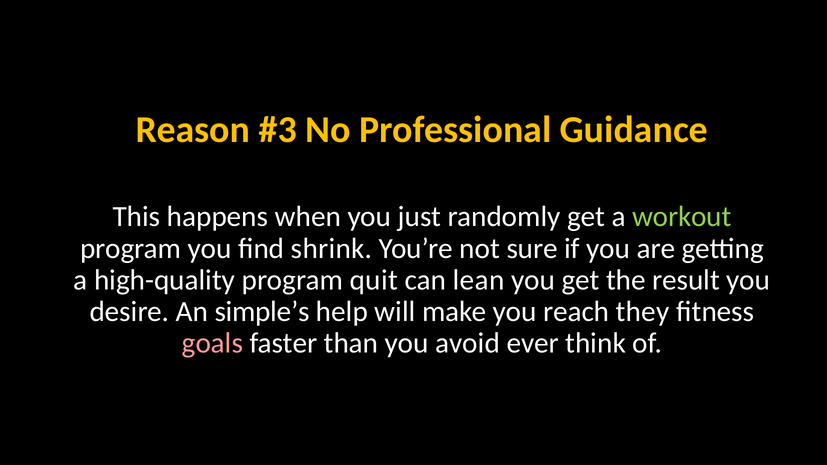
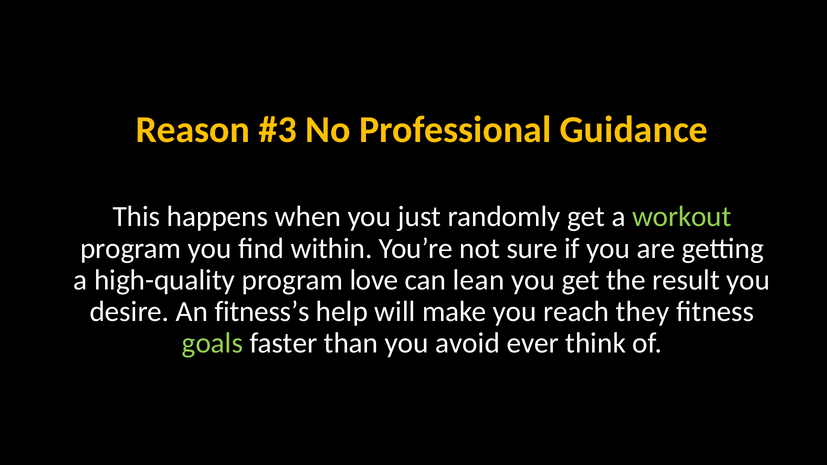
shrink: shrink -> within
quit: quit -> love
simple’s: simple’s -> fitness’s
goals colour: pink -> light green
